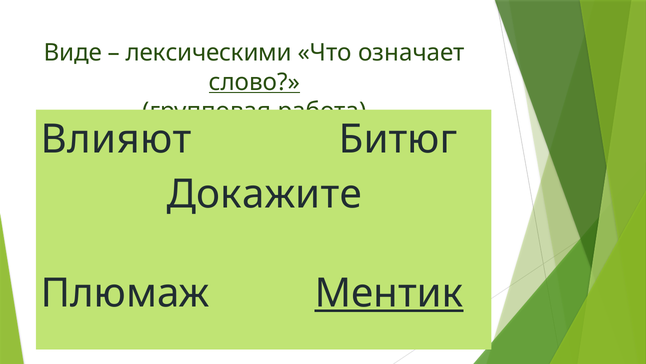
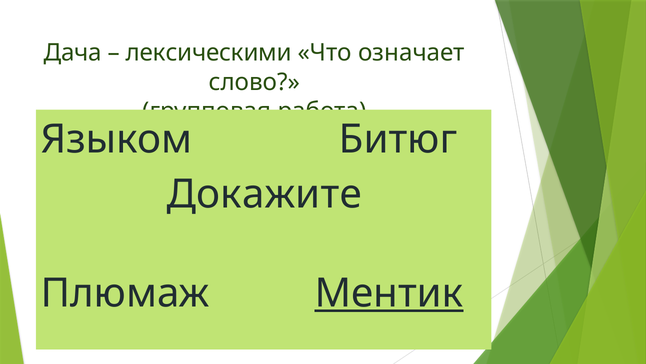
Виде: Виде -> Дача
слово underline: present -> none
Влияют: Влияют -> Языком
